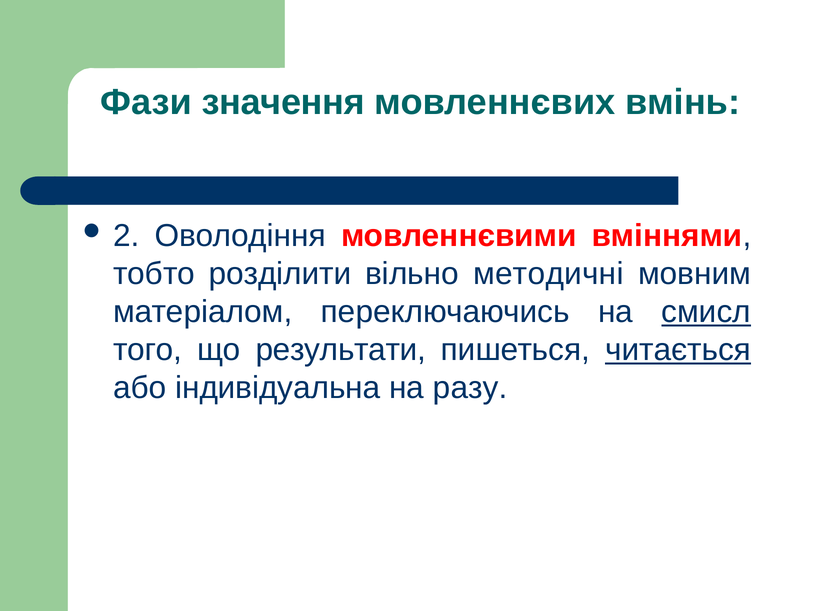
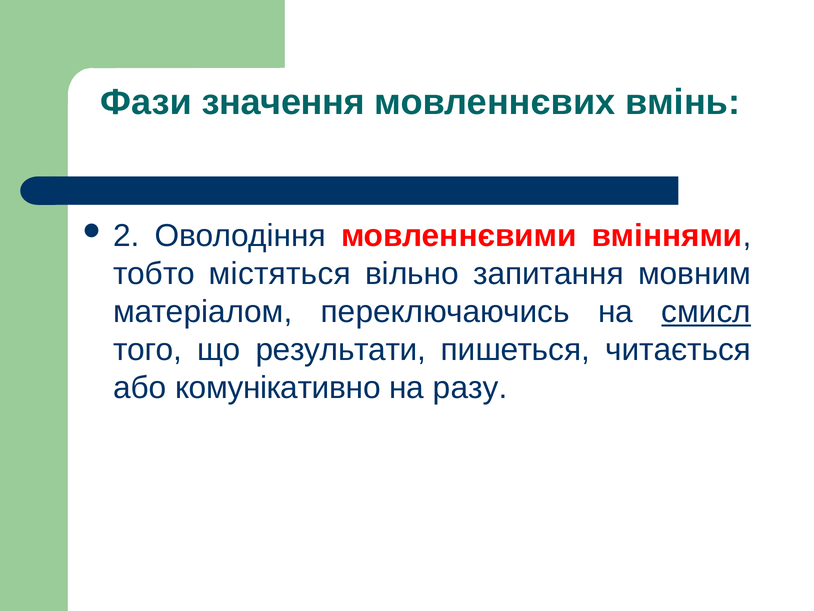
розділити: розділити -> містяться
методичні: методичні -> запитання
читається underline: present -> none
індивідуальна: індивідуальна -> комунікативно
